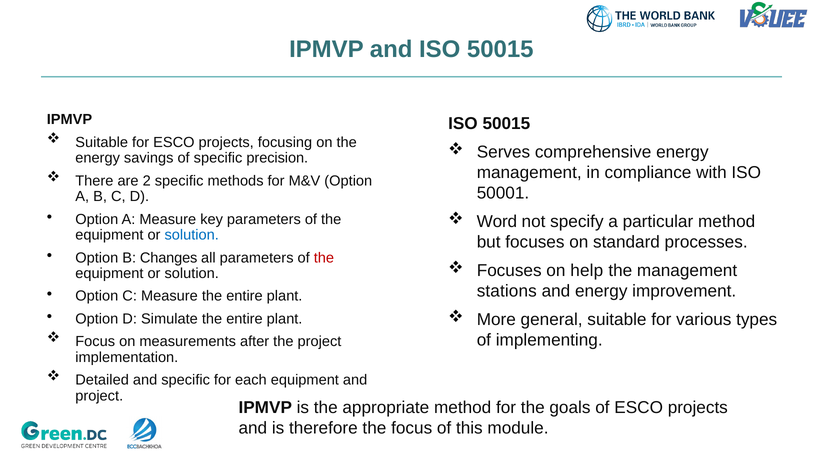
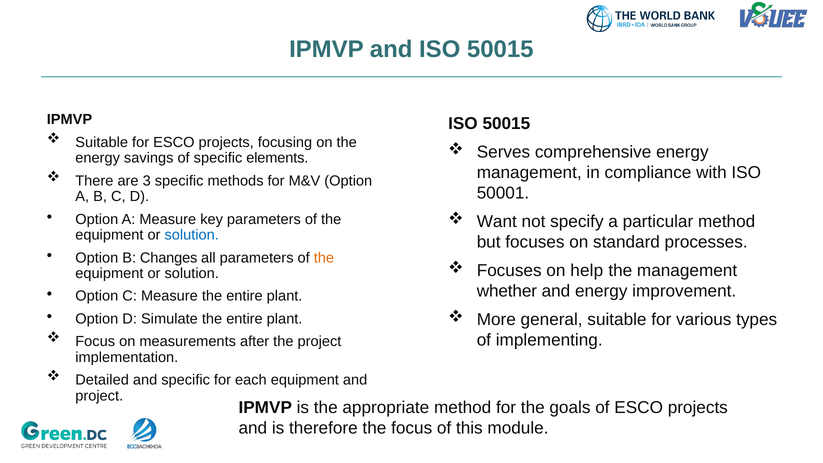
precision: precision -> elements
2: 2 -> 3
Word: Word -> Want
the at (324, 258) colour: red -> orange
stations: stations -> whether
